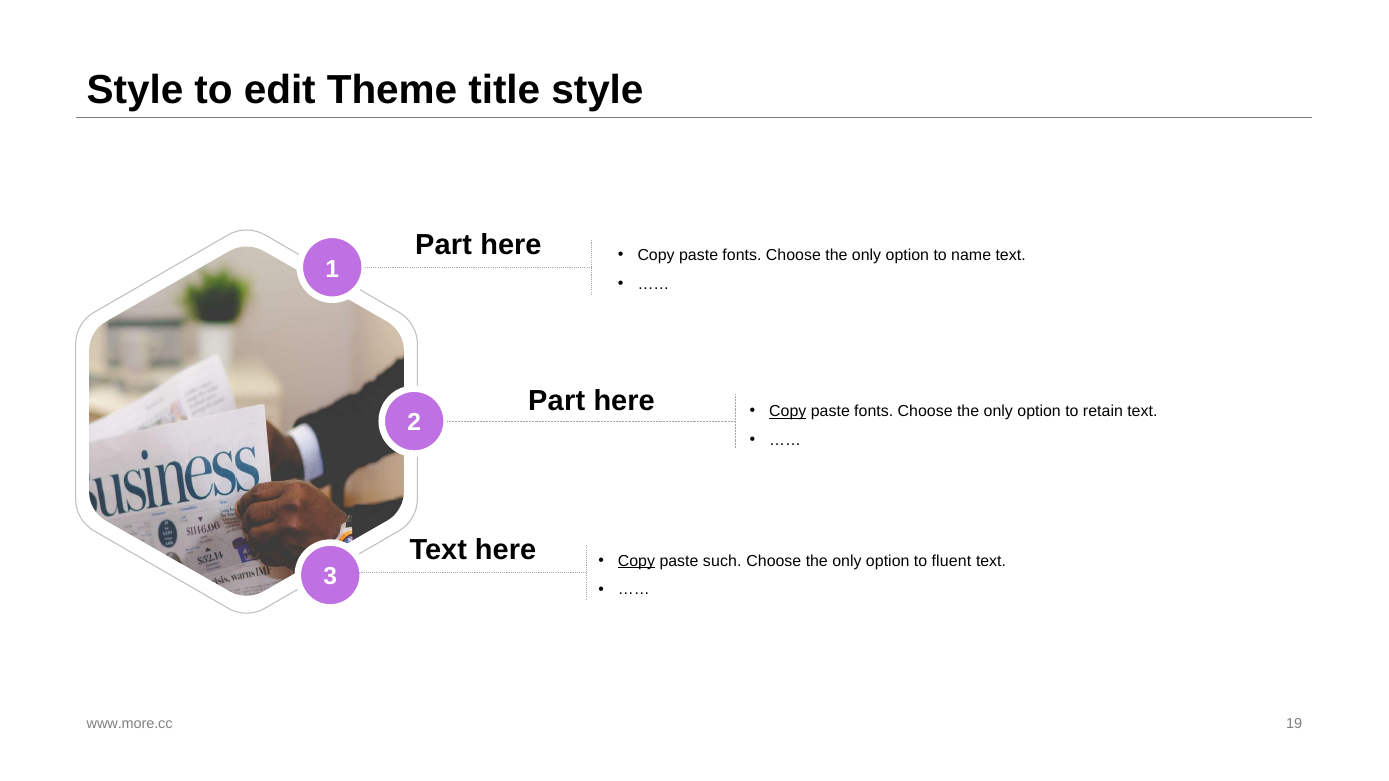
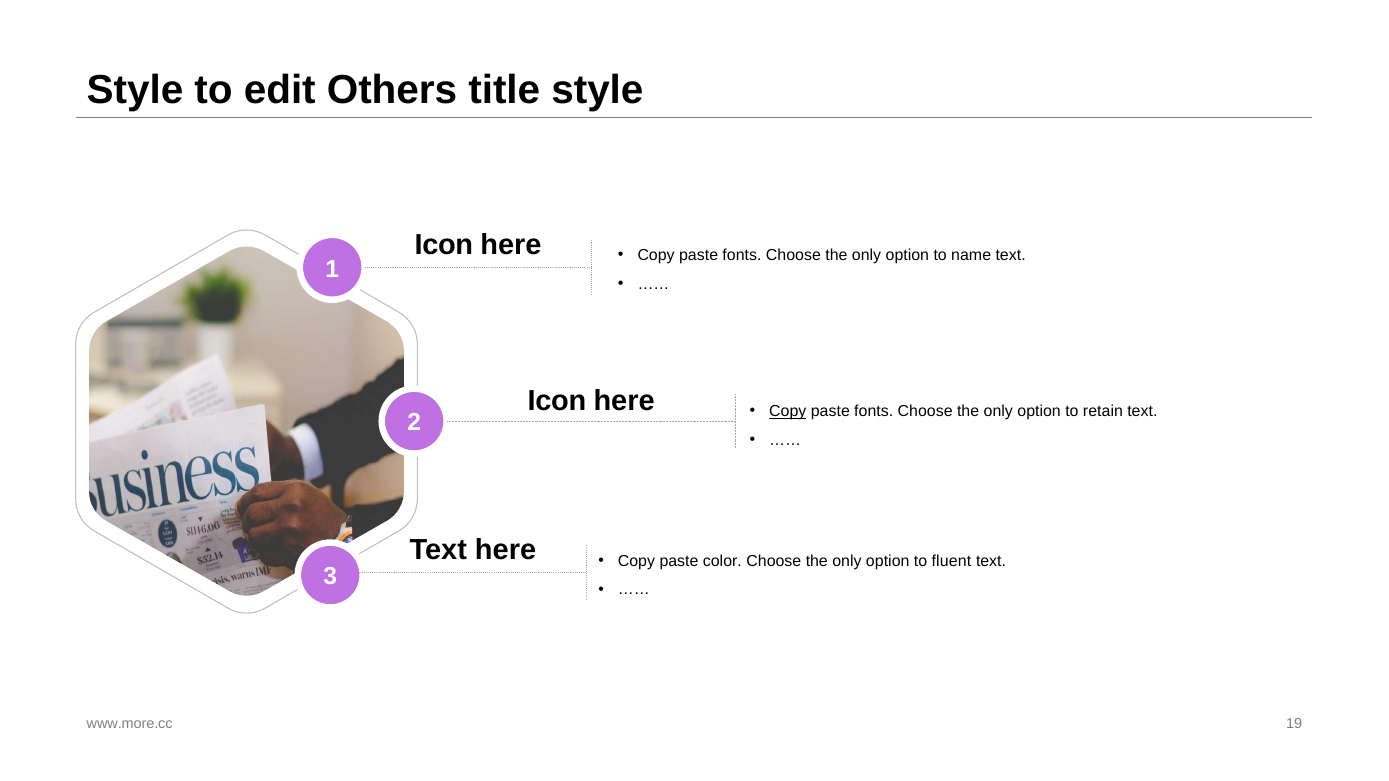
Theme: Theme -> Others
Part at (444, 246): Part -> Icon
Part at (557, 401): Part -> Icon
Copy at (636, 561) underline: present -> none
such: such -> color
